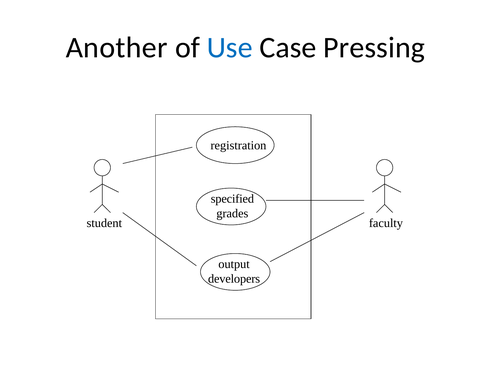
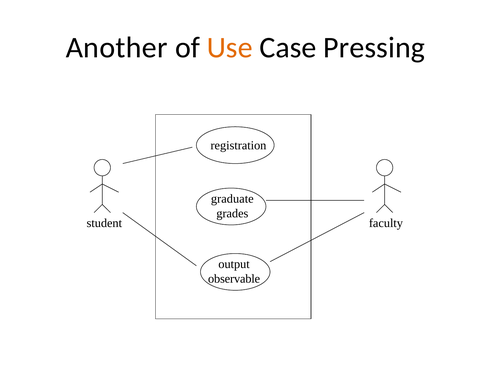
Use colour: blue -> orange
specified: specified -> graduate
developers: developers -> observable
